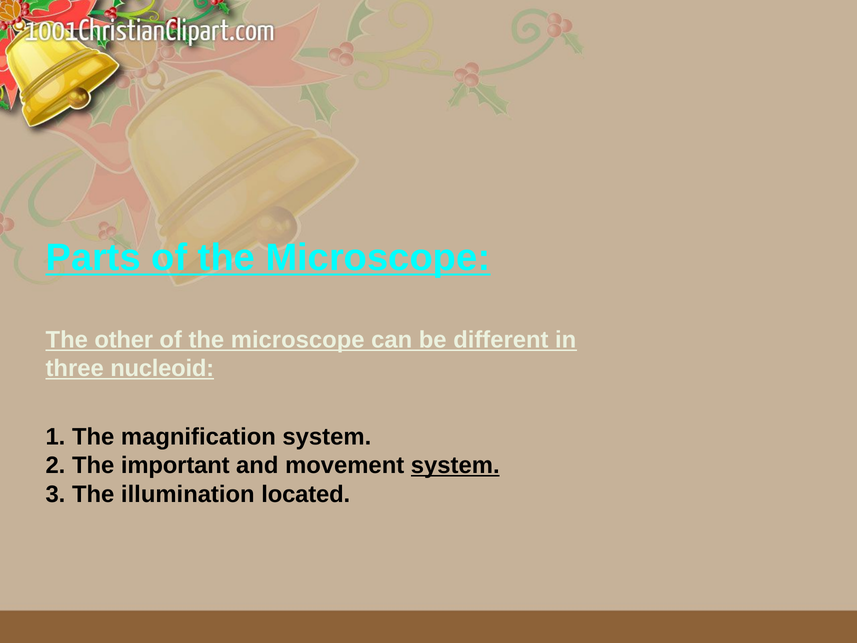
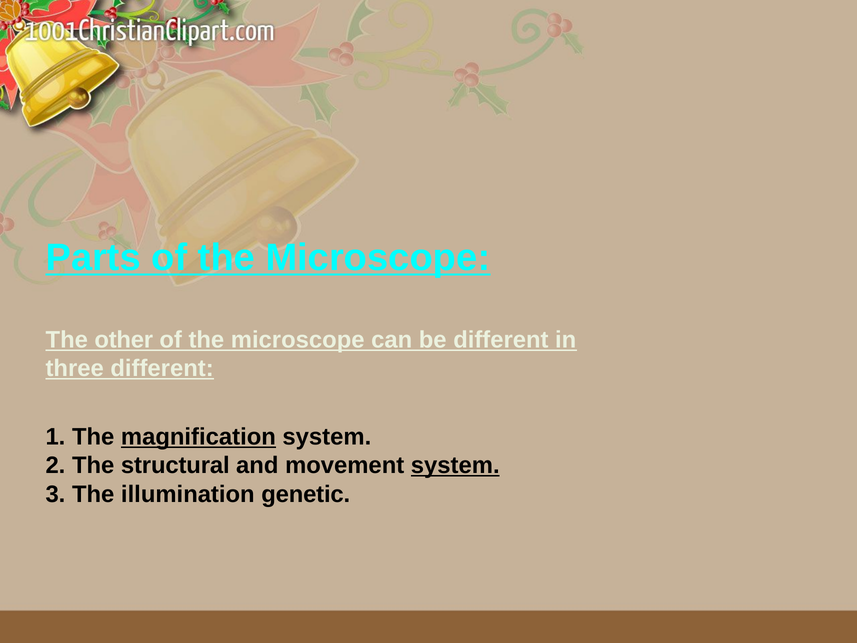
three nucleoid: nucleoid -> different
magnification underline: none -> present
important: important -> structural
located: located -> genetic
